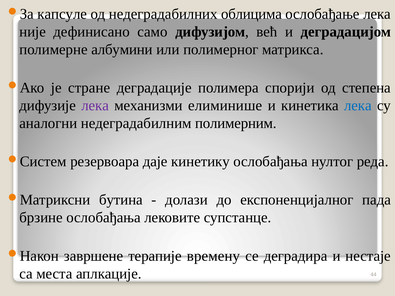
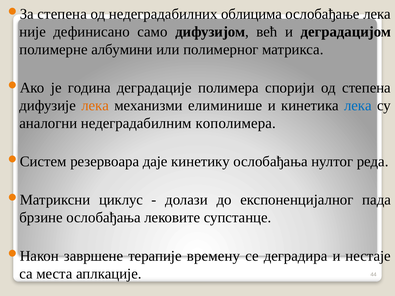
капсуле at (62, 14): капсуле -> степена
стране: стране -> година
лека at (95, 106) colour: purple -> orange
полимерним: полимерним -> кополимера
бутина: бутина -> циклус
